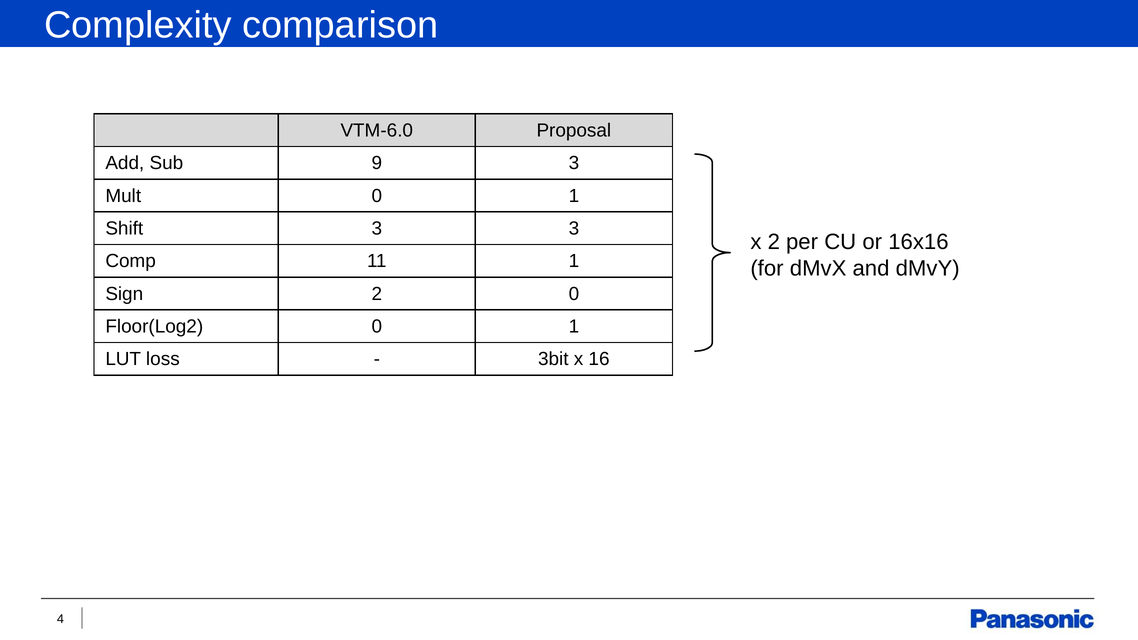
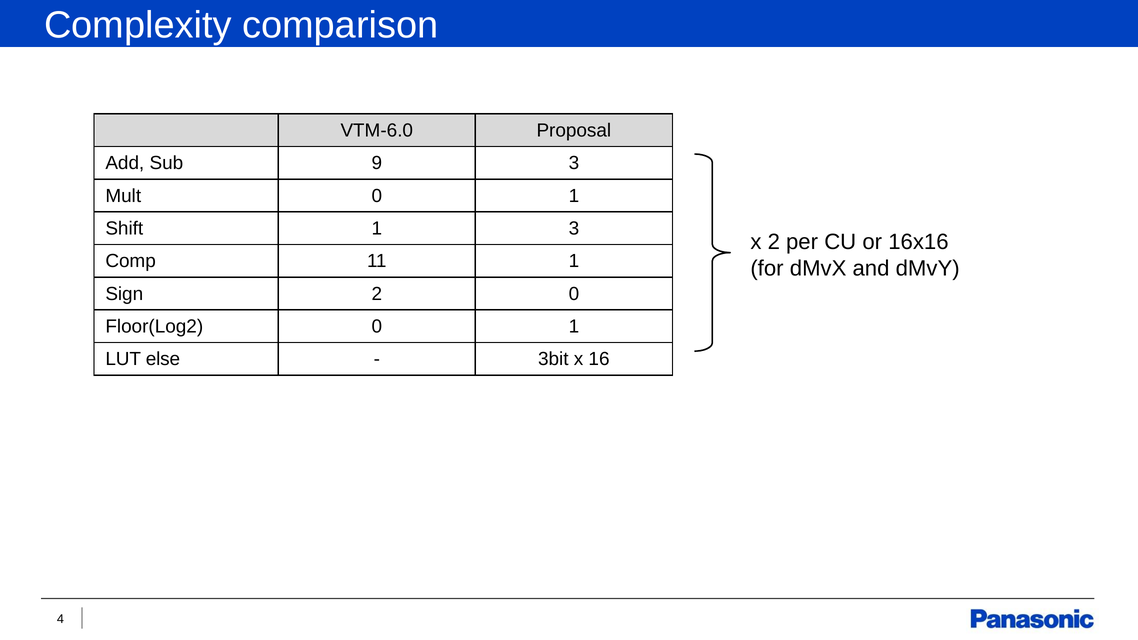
Shift 3: 3 -> 1
loss: loss -> else
